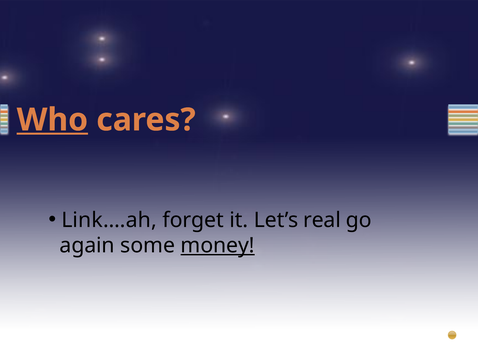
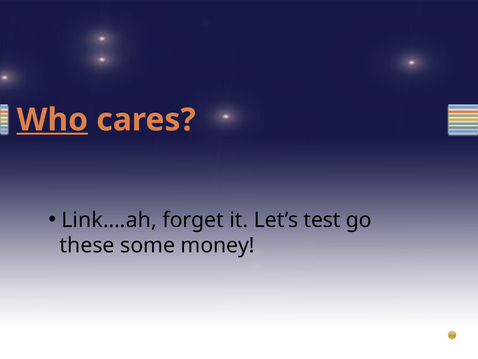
real: real -> test
again: again -> these
money underline: present -> none
